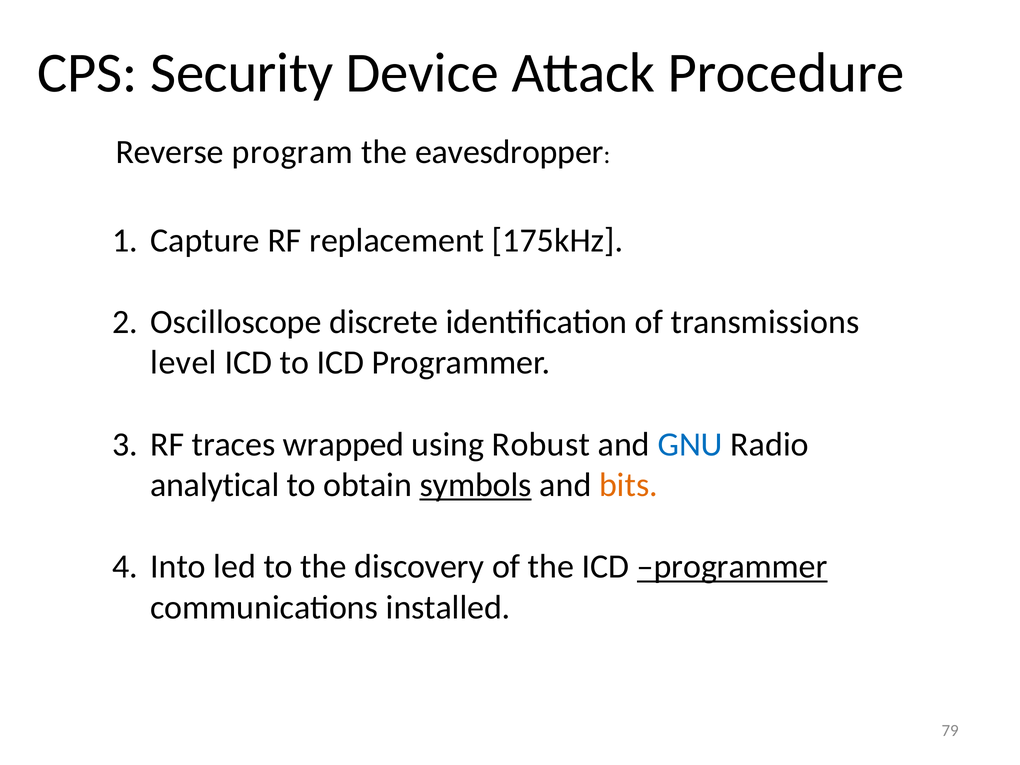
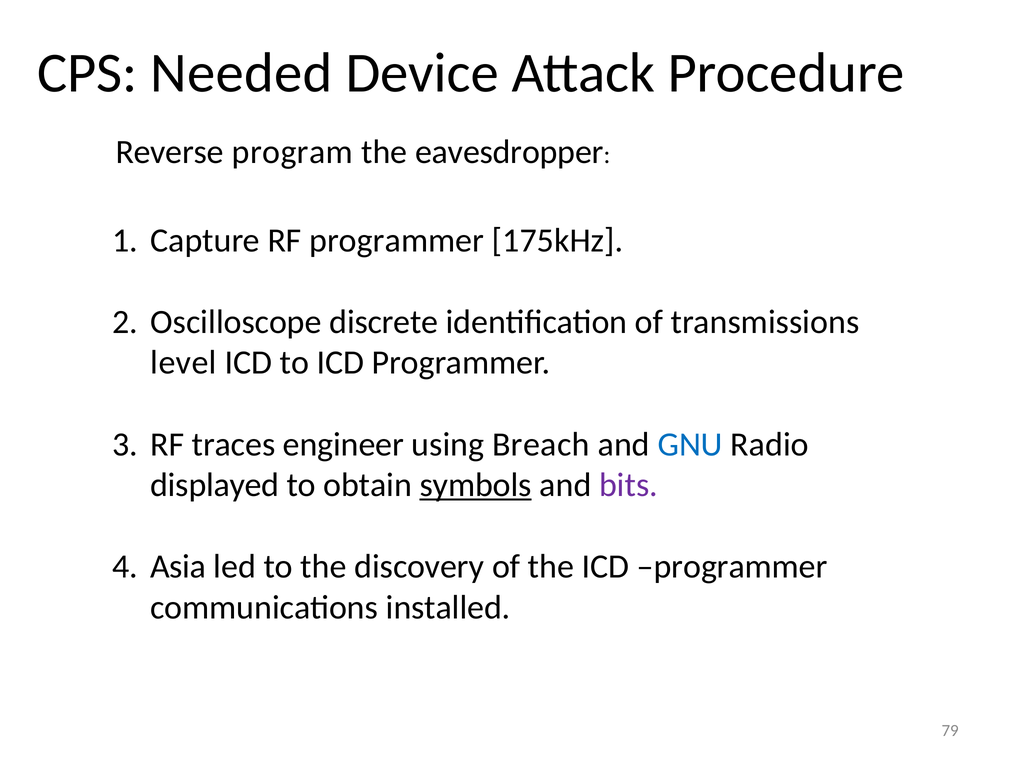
Security: Security -> Needed
RF replacement: replacement -> programmer
wrapped: wrapped -> engineer
Robust: Robust -> Breach
analytical: analytical -> displayed
bits colour: orange -> purple
Into: Into -> Asia
programmer at (732, 567) underline: present -> none
